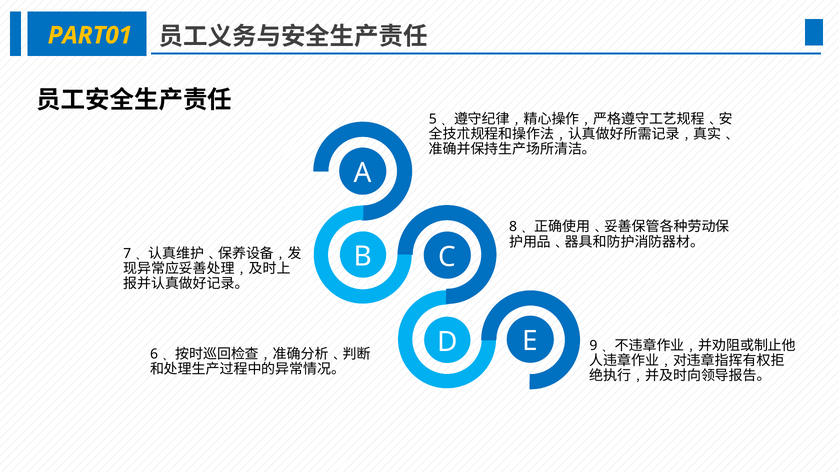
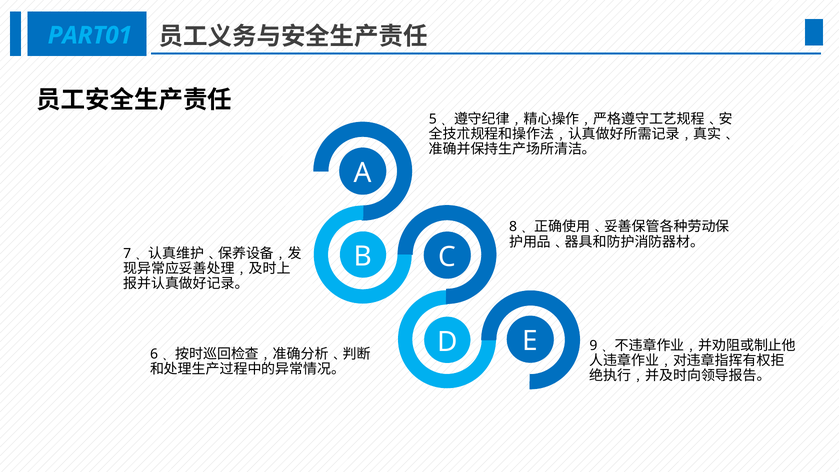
PART01 colour: yellow -> light blue
